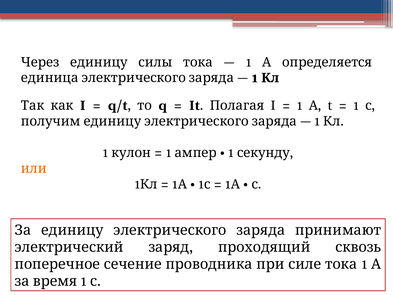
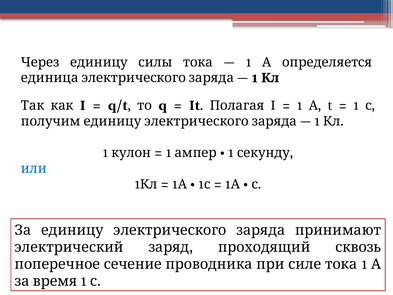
или colour: orange -> blue
